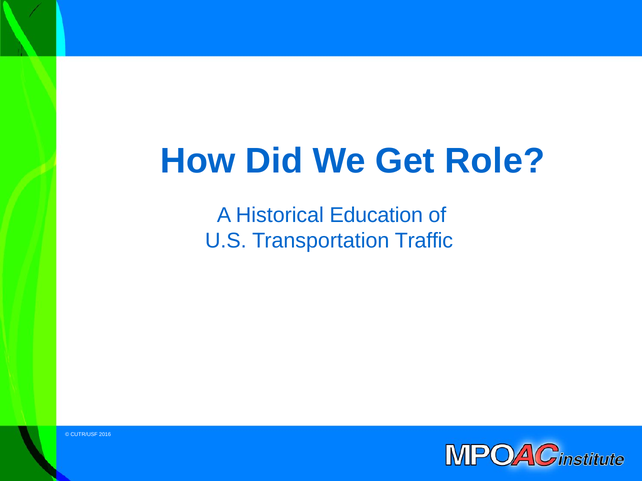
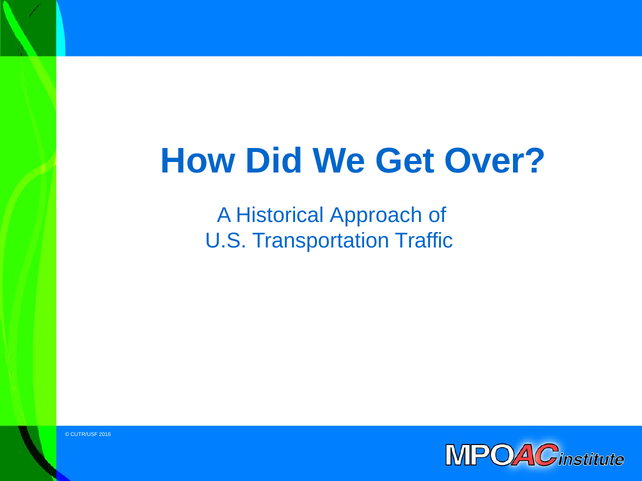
Role: Role -> Over
Education: Education -> Approach
